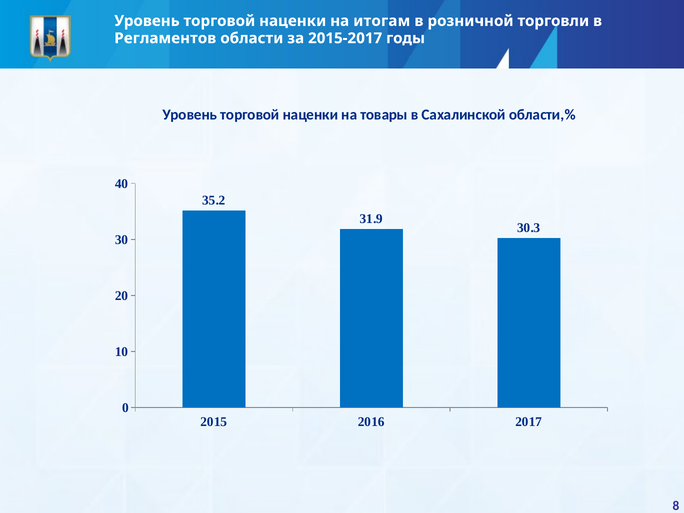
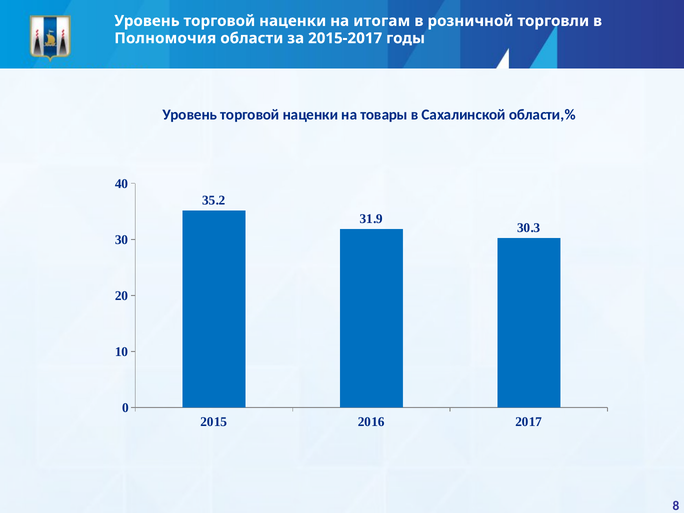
Регламентов: Регламентов -> Полномочия
